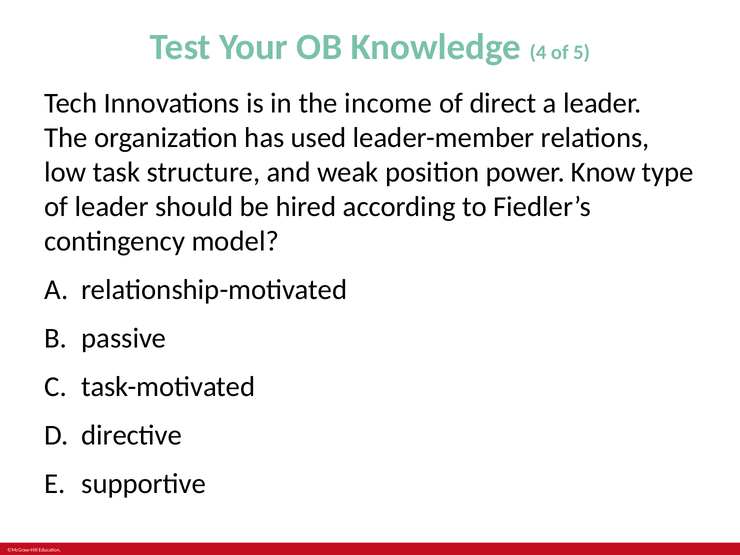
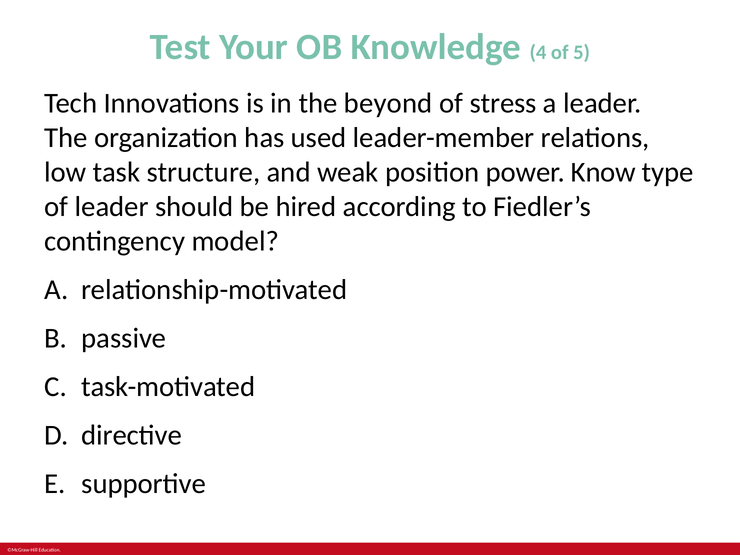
income: income -> beyond
direct: direct -> stress
